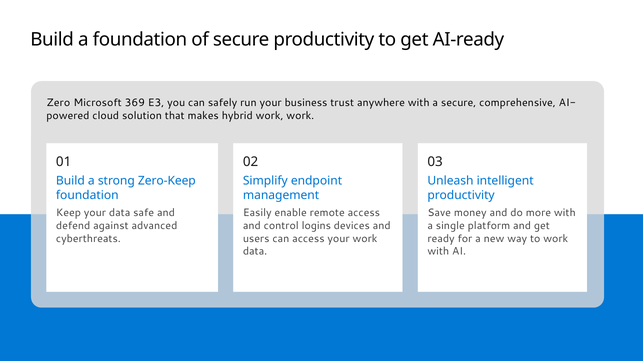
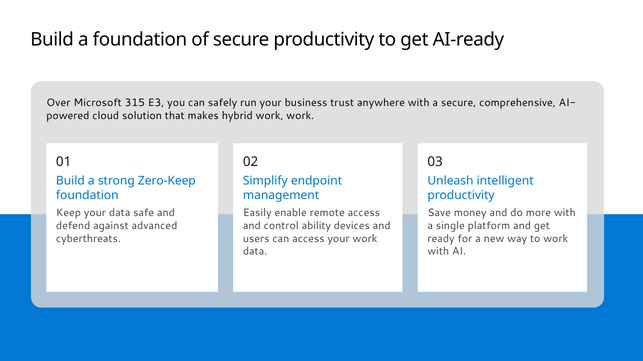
Zero: Zero -> Over
369: 369 -> 315
logins: logins -> ability
